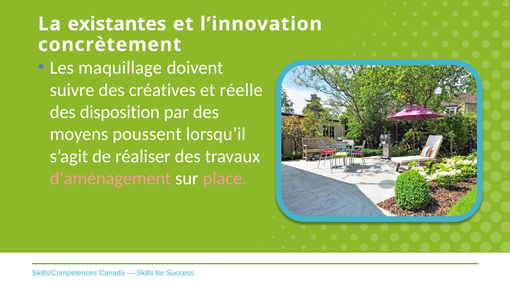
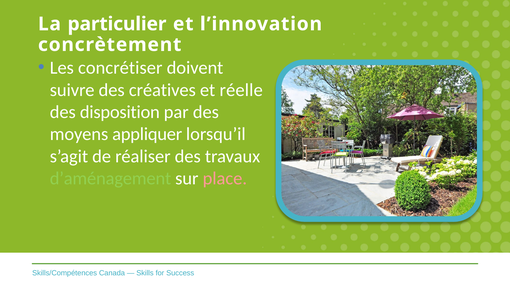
existantes: existantes -> particulier
maquillage: maquillage -> concrétiser
poussent: poussent -> appliquer
d’aménagement colour: pink -> light green
